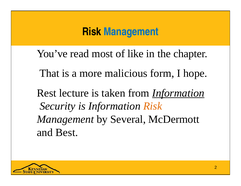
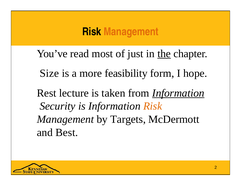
Management at (131, 32) colour: blue -> orange
like: like -> just
the underline: none -> present
That: That -> Size
malicious: malicious -> feasibility
Several: Several -> Targets
